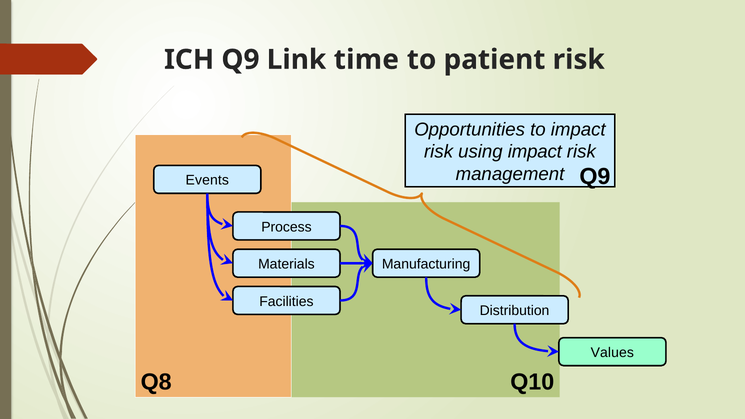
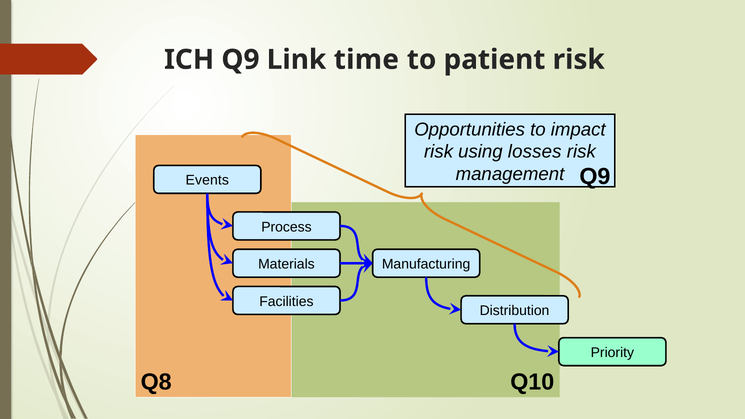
using impact: impact -> losses
Values: Values -> Priority
